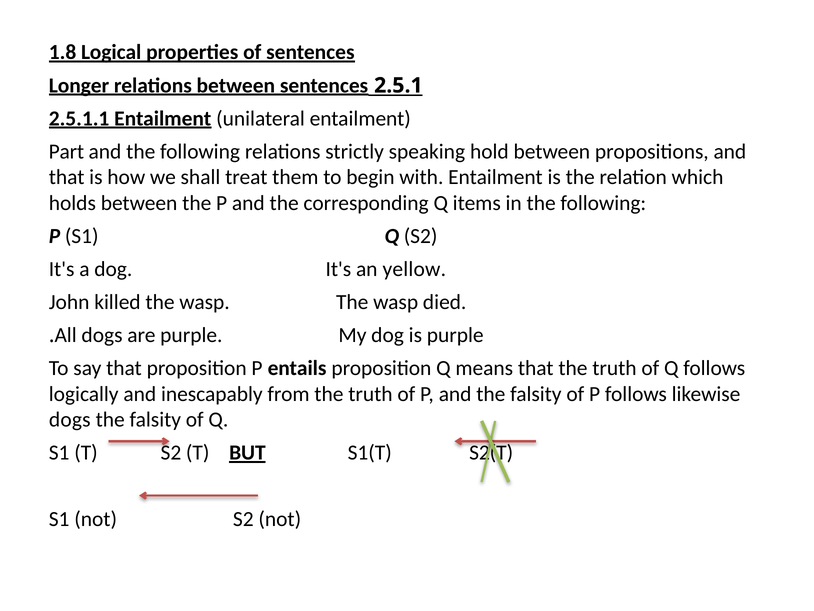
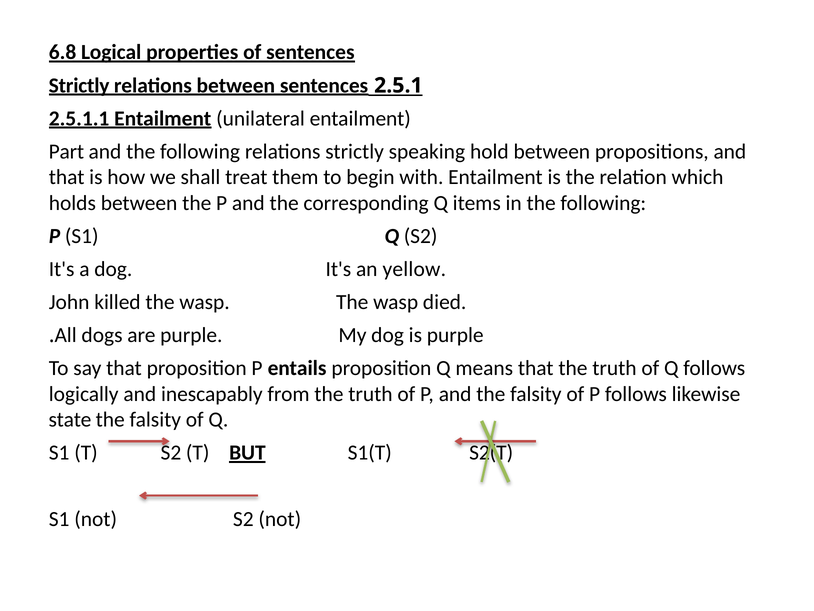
1.8: 1.8 -> 6.8
Longer at (79, 85): Longer -> Strictly
dogs at (70, 419): dogs -> state
